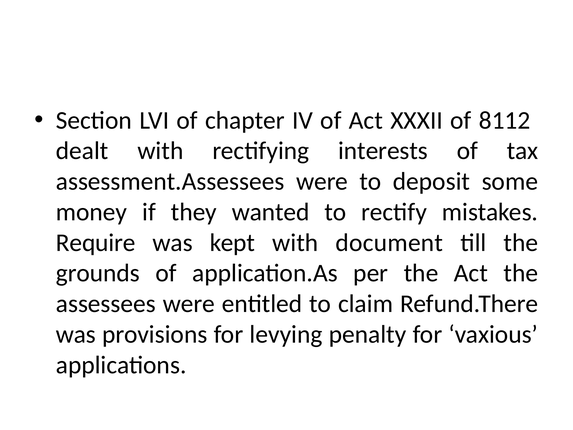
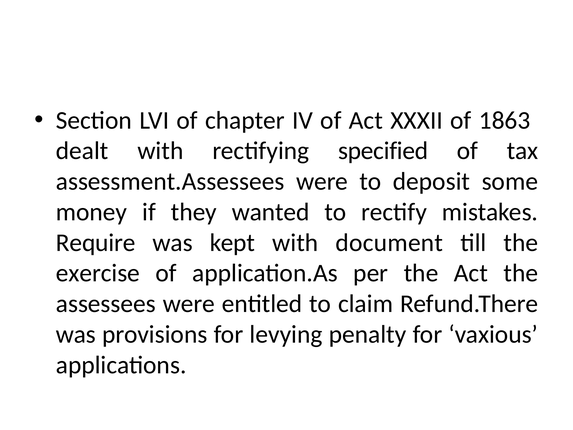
8112: 8112 -> 1863
interests: interests -> specified
grounds: grounds -> exercise
